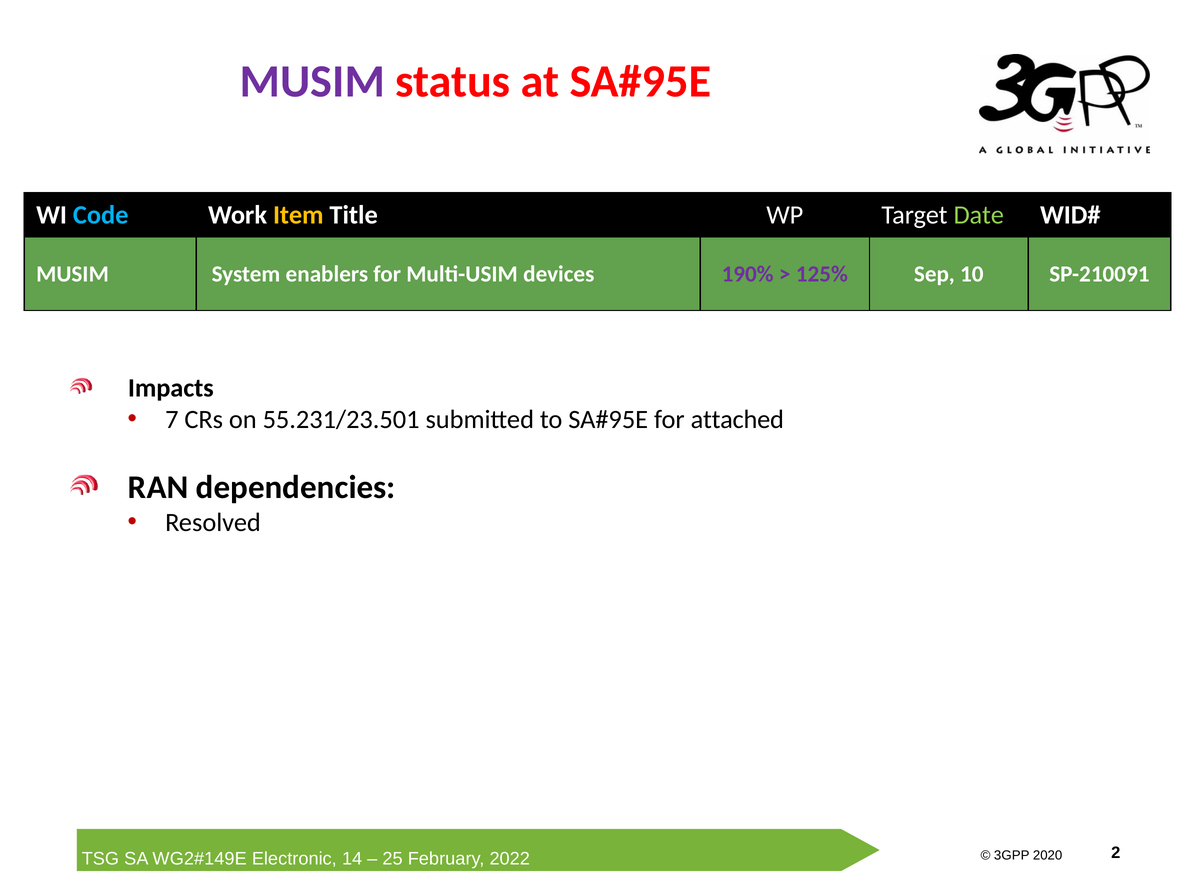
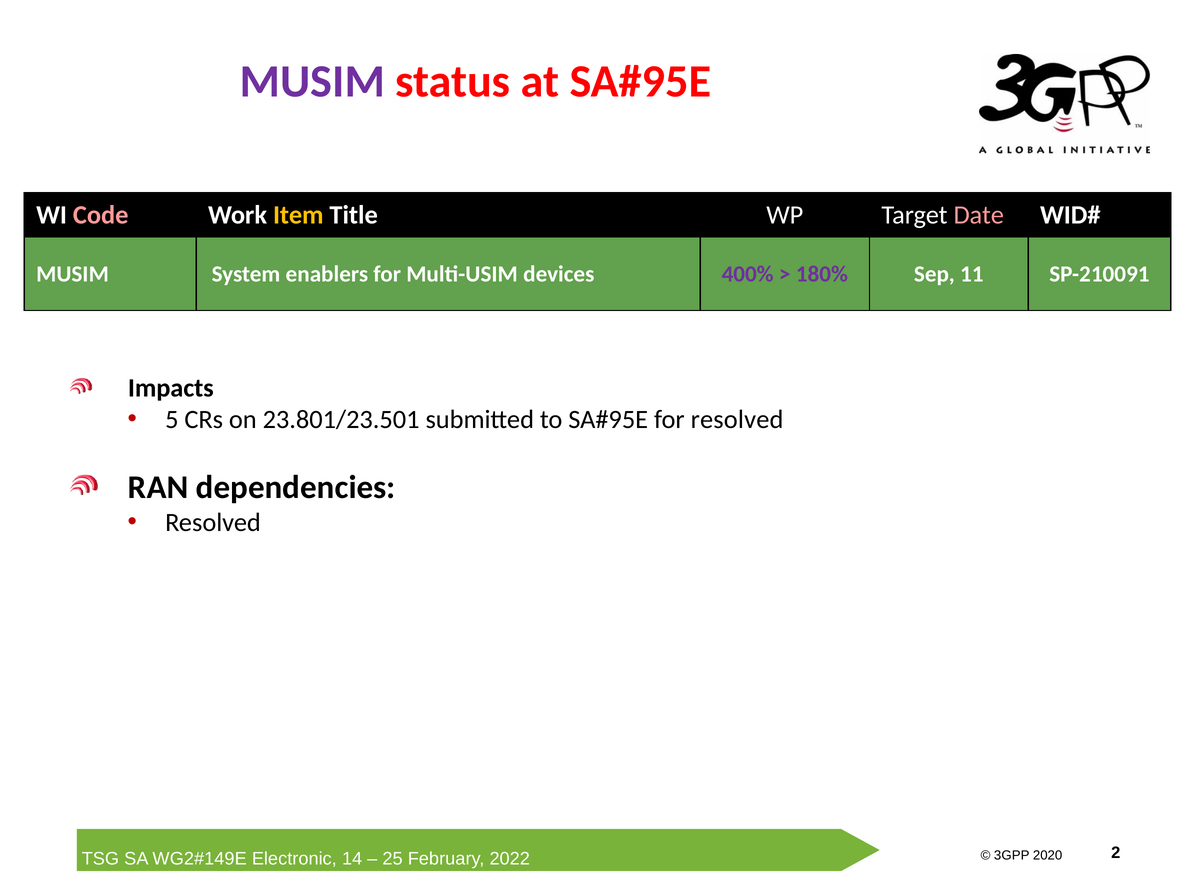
Code colour: light blue -> pink
Date colour: light green -> pink
190%: 190% -> 400%
125%: 125% -> 180%
10: 10 -> 11
7: 7 -> 5
55.231/23.501: 55.231/23.501 -> 23.801/23.501
for attached: attached -> resolved
